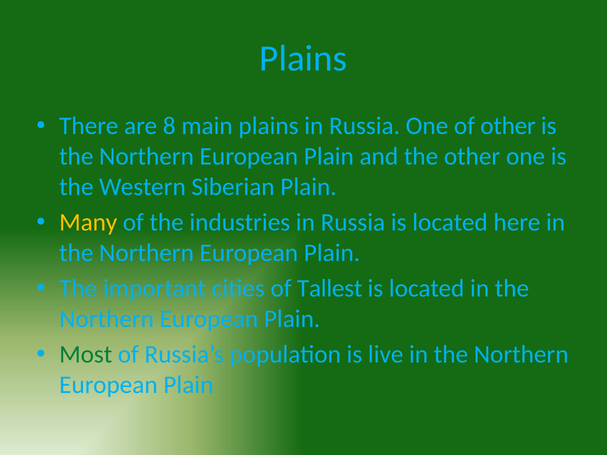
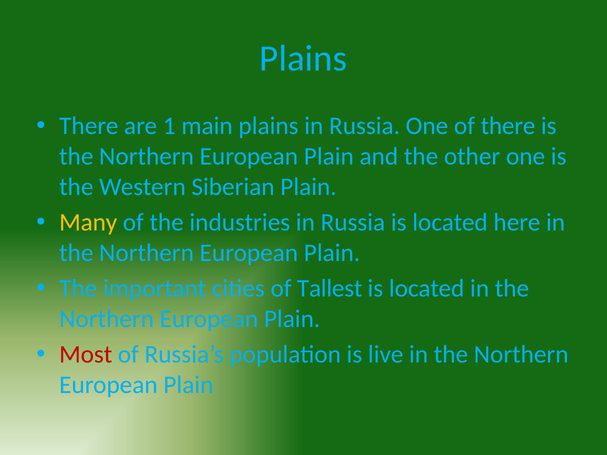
8: 8 -> 1
of other: other -> there
Most colour: green -> red
